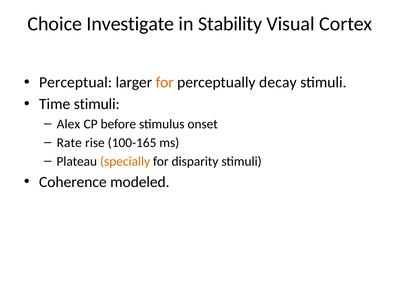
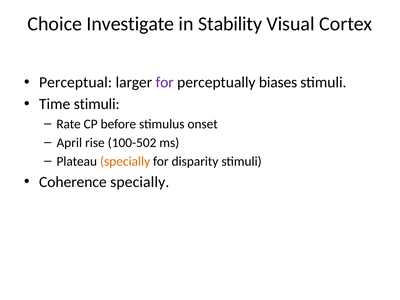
for at (165, 82) colour: orange -> purple
decay: decay -> biases
Alex: Alex -> Rate
Rate: Rate -> April
100-165: 100-165 -> 100-502
Coherence modeled: modeled -> specially
